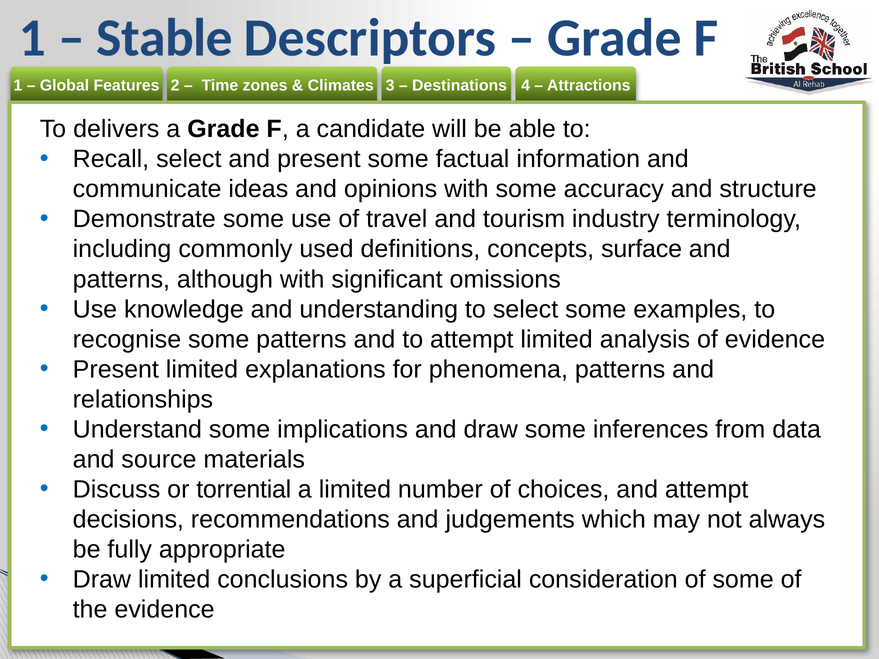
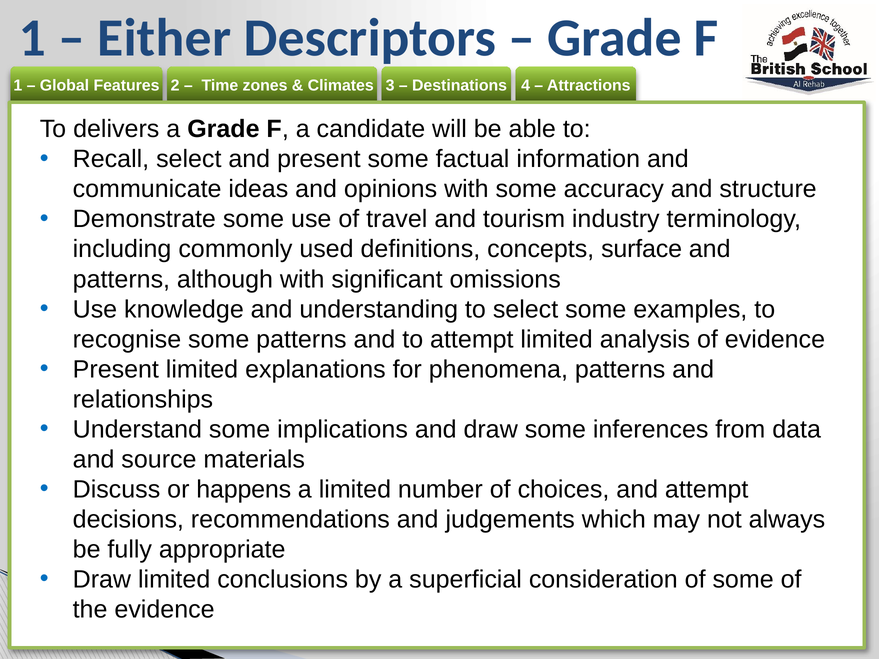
Stable: Stable -> Either
torrential: torrential -> happens
